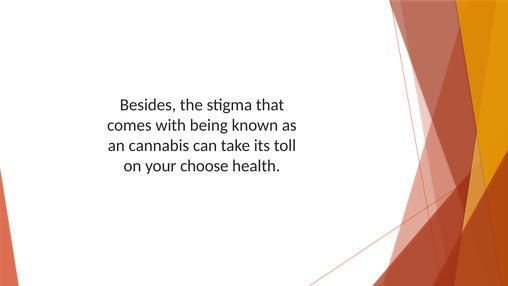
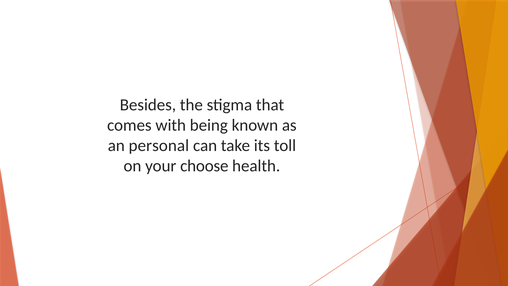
cannabis: cannabis -> personal
